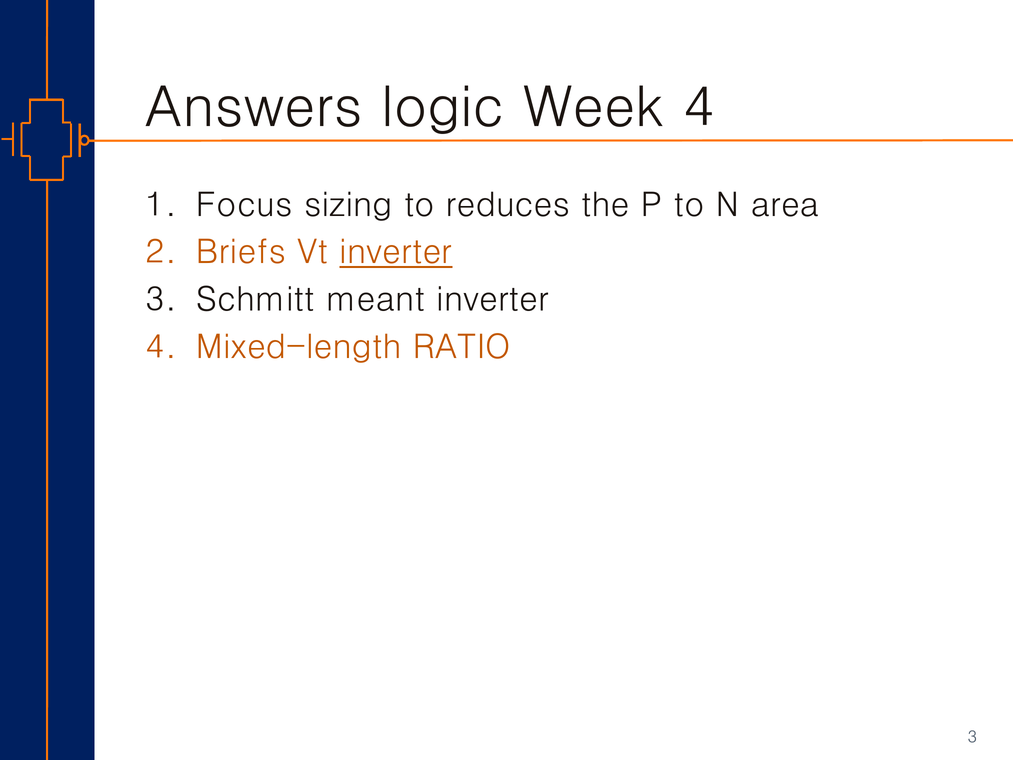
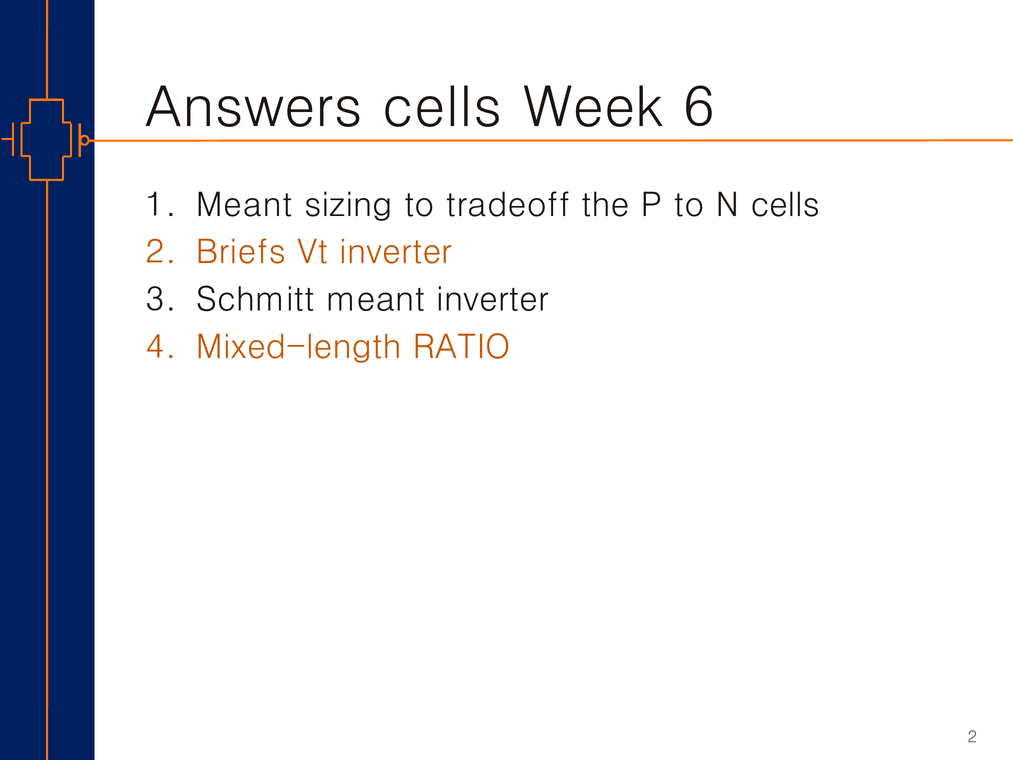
Answers logic: logic -> cells
Week 4: 4 -> 6
Focus at (244, 205): Focus -> Meant
reduces: reduces -> tradeoff
N area: area -> cells
inverter at (396, 252) underline: present -> none
3 at (972, 737): 3 -> 2
